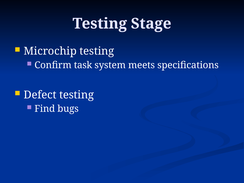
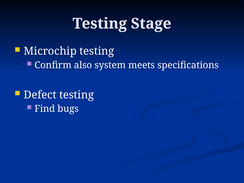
task: task -> also
